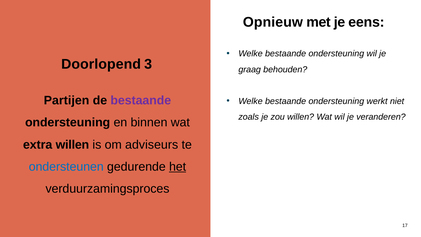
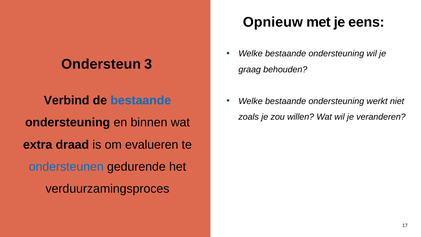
Doorlopend: Doorlopend -> Ondersteun
Partijen: Partijen -> Verbind
bestaande at (141, 100) colour: purple -> blue
extra willen: willen -> draad
adviseurs: adviseurs -> evalueren
het underline: present -> none
